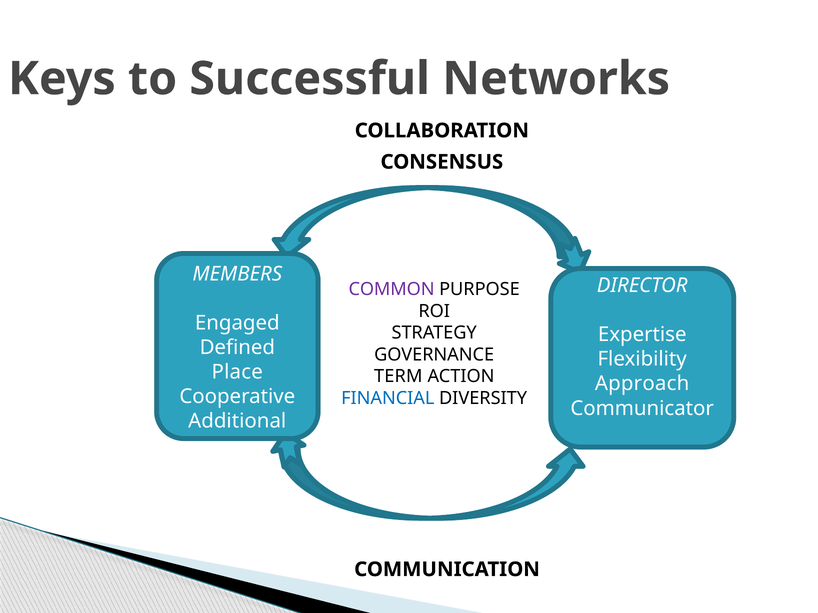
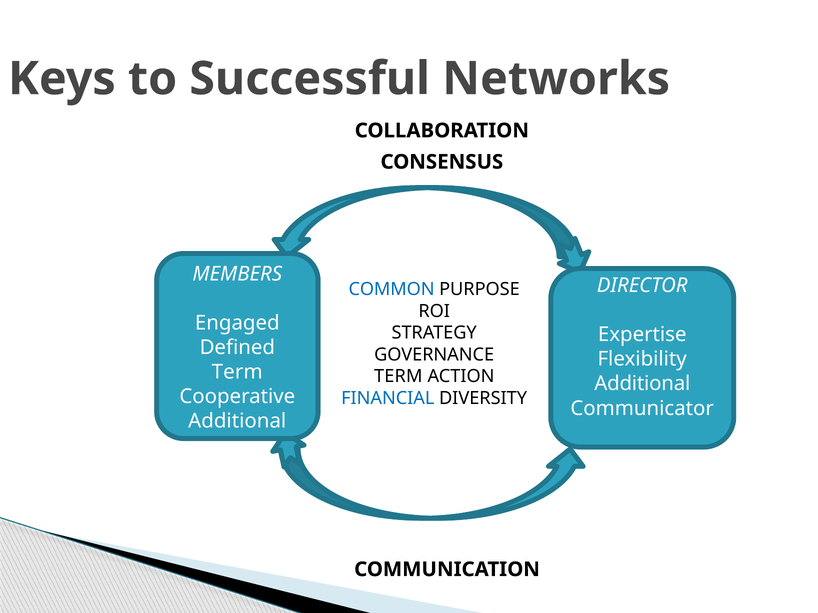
COMMON colour: purple -> blue
Place at (237, 372): Place -> Term
Approach at (642, 384): Approach -> Additional
